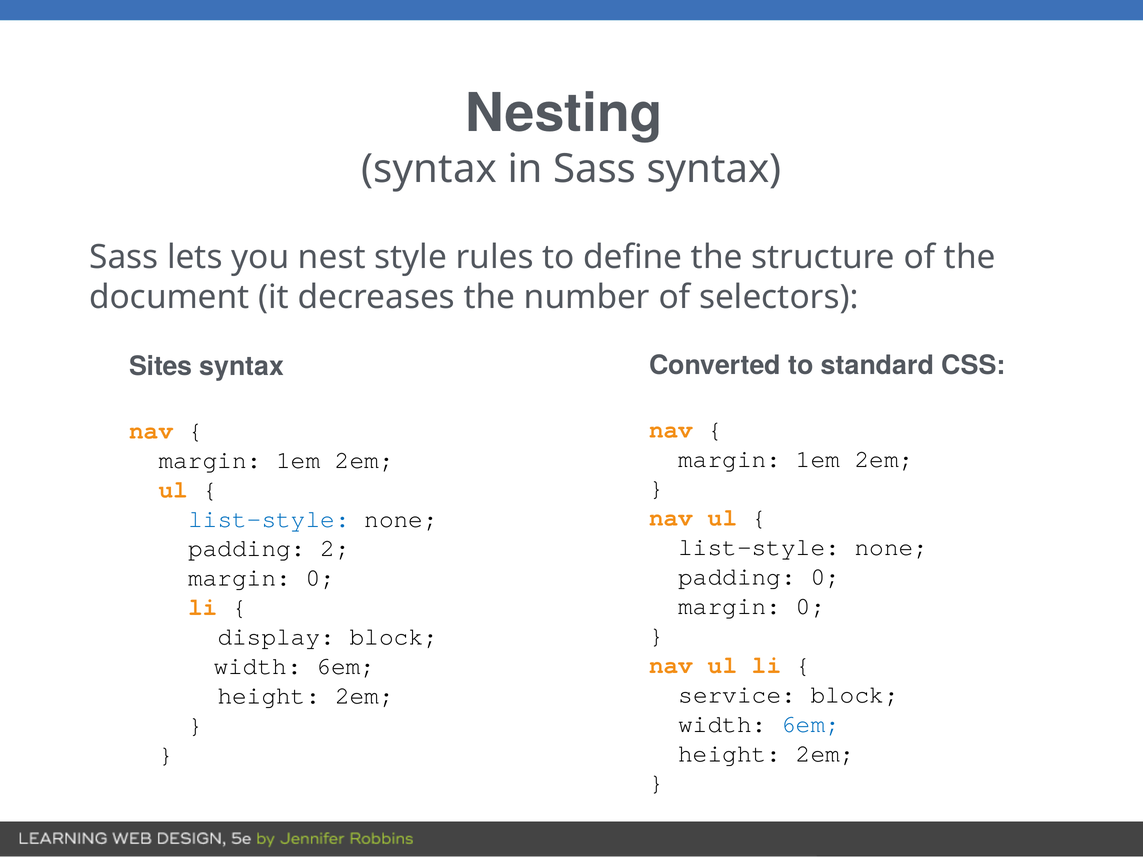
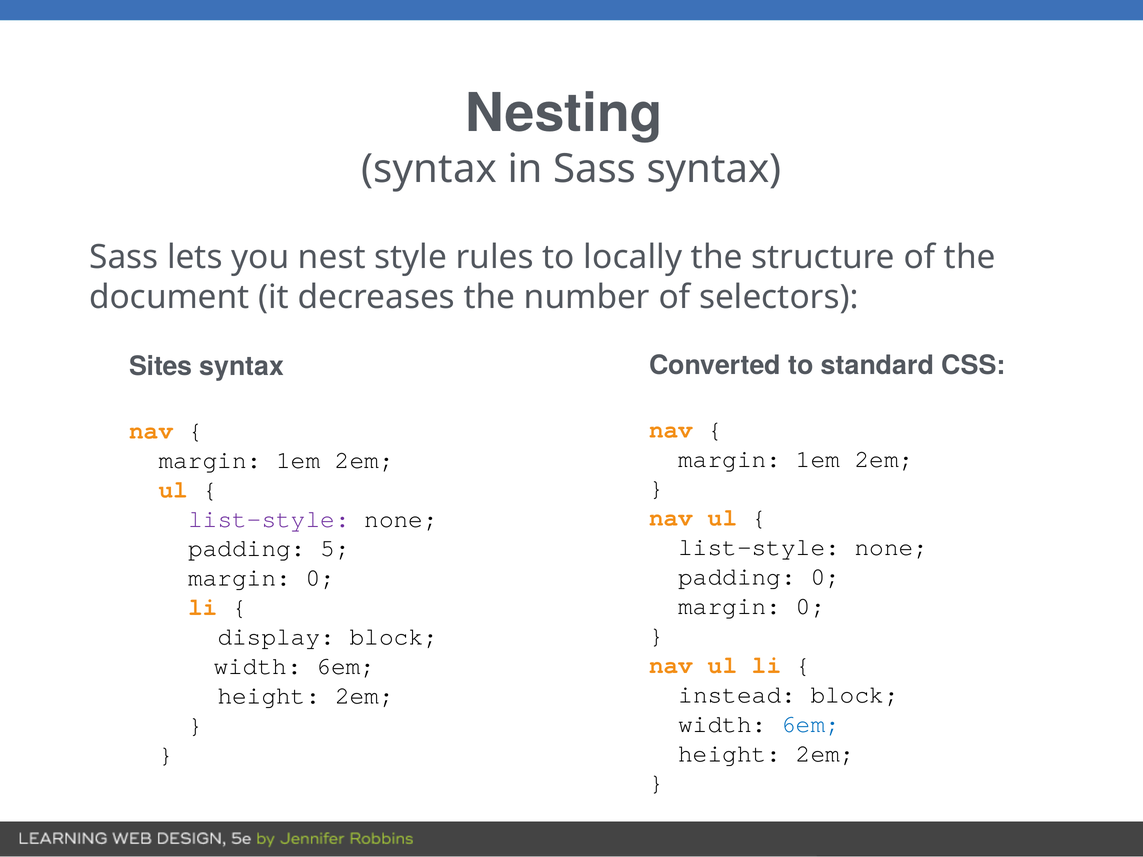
define: define -> locally
list-style at (269, 519) colour: blue -> purple
2: 2 -> 5
service: service -> instead
